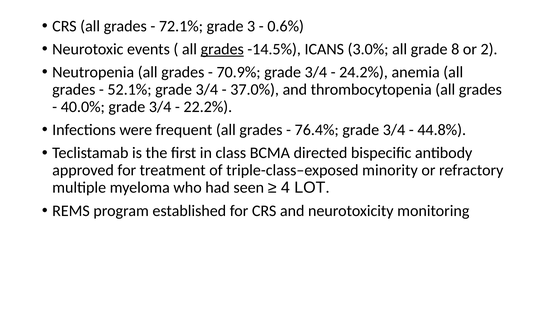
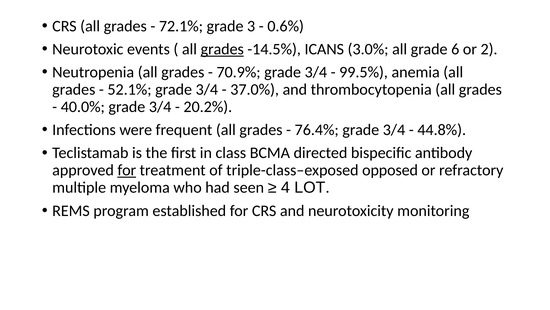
8: 8 -> 6
24.2%: 24.2% -> 99.5%
22.2%: 22.2% -> 20.2%
for at (127, 170) underline: none -> present
minority: minority -> opposed
